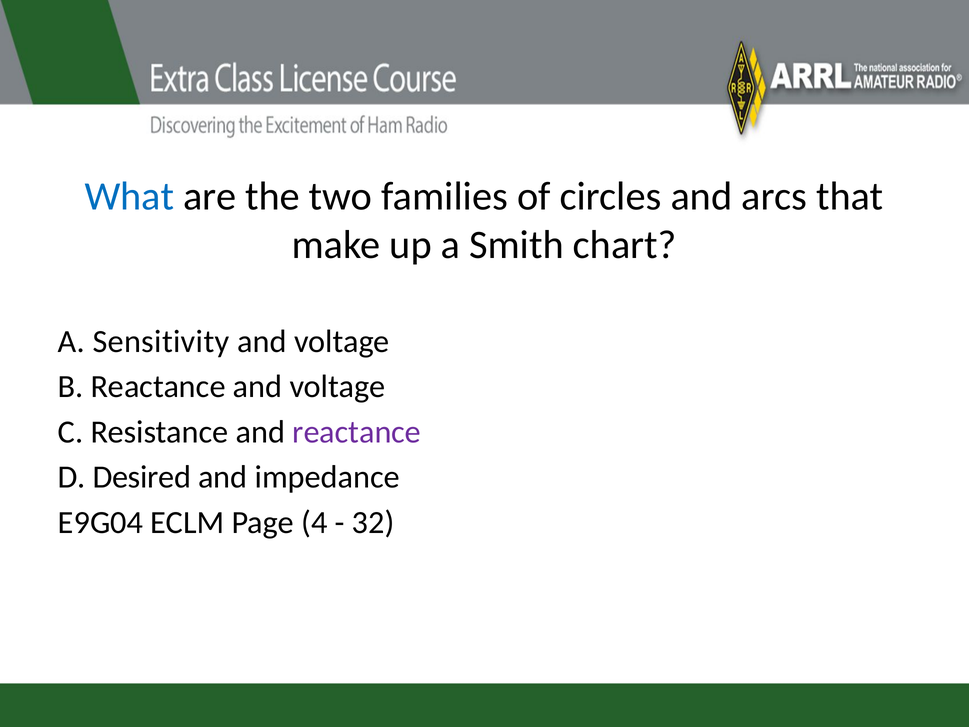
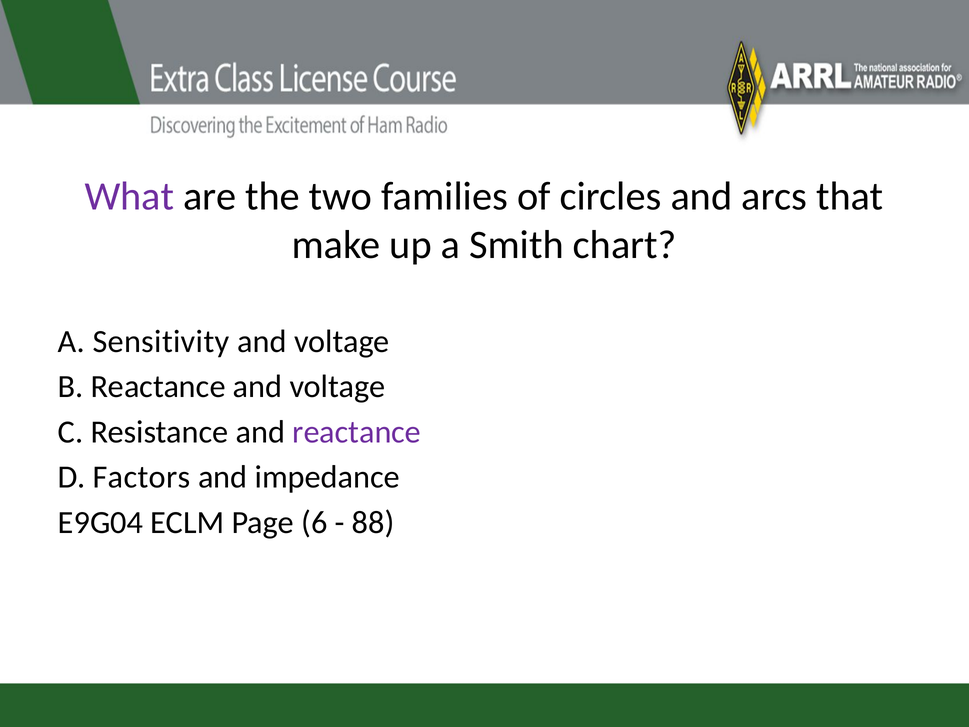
What colour: blue -> purple
Desired: Desired -> Factors
4: 4 -> 6
32: 32 -> 88
